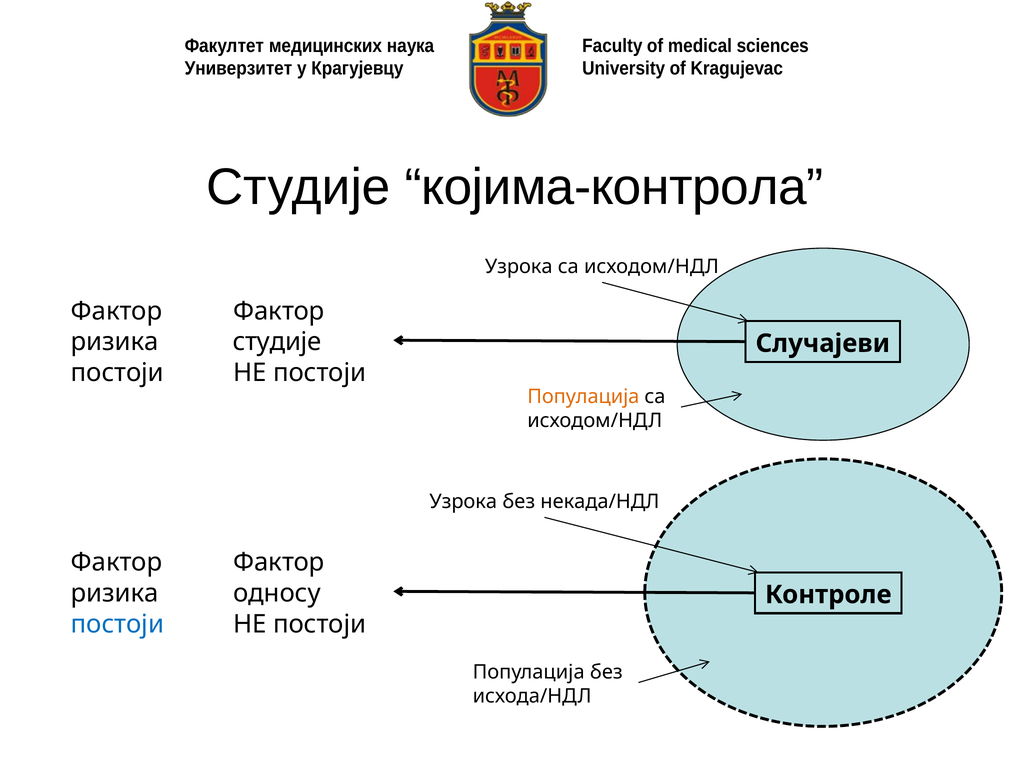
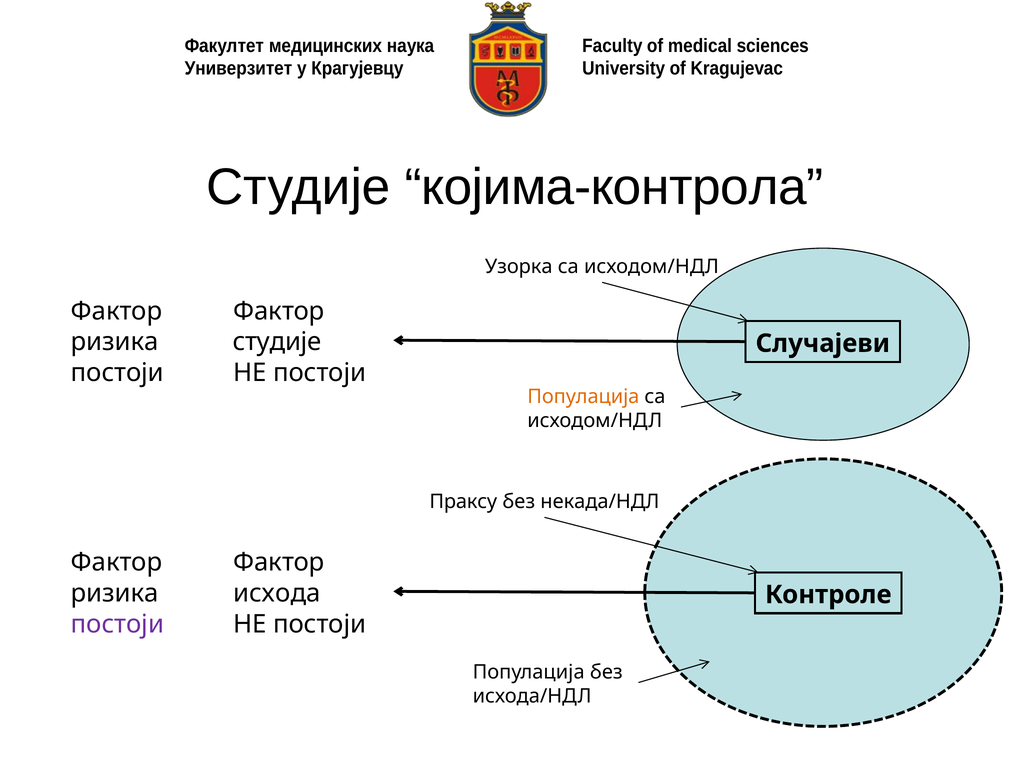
Узрока at (519, 267): Узрока -> Узорка
Узрока at (463, 502): Узрока -> Праксу
односу: односу -> исхода
постоји at (117, 624) colour: blue -> purple
